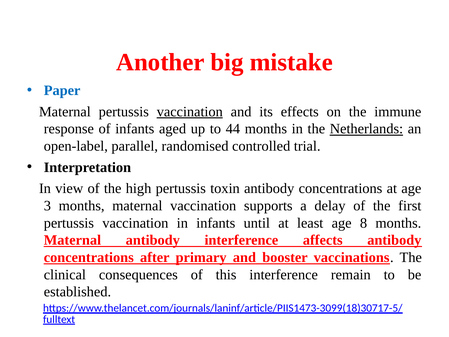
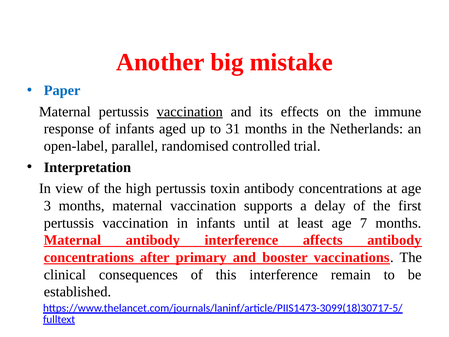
44: 44 -> 31
Netherlands underline: present -> none
8: 8 -> 7
